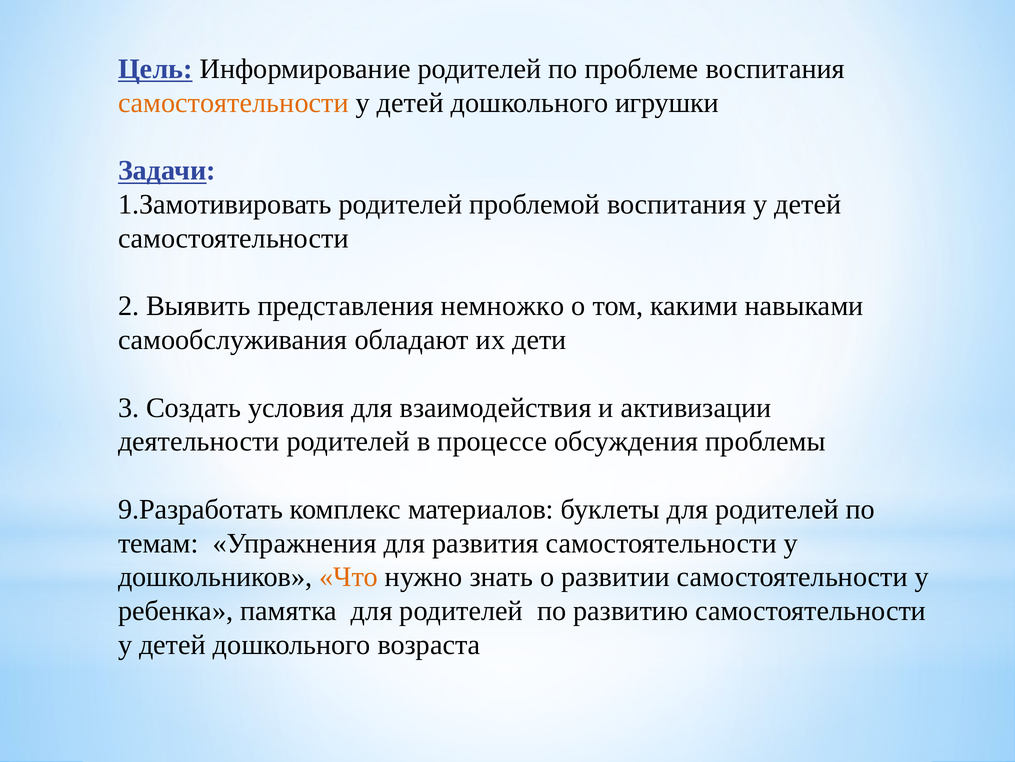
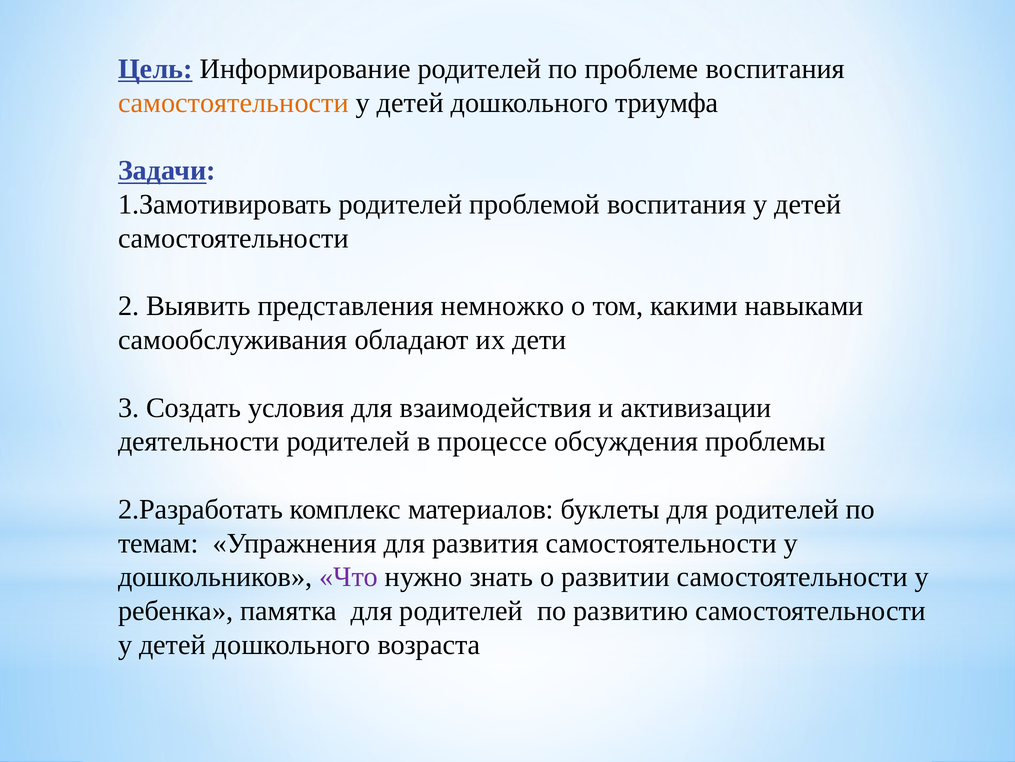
игрушки: игрушки -> триумфа
9.Разработать: 9.Разработать -> 2.Разработать
Что colour: orange -> purple
